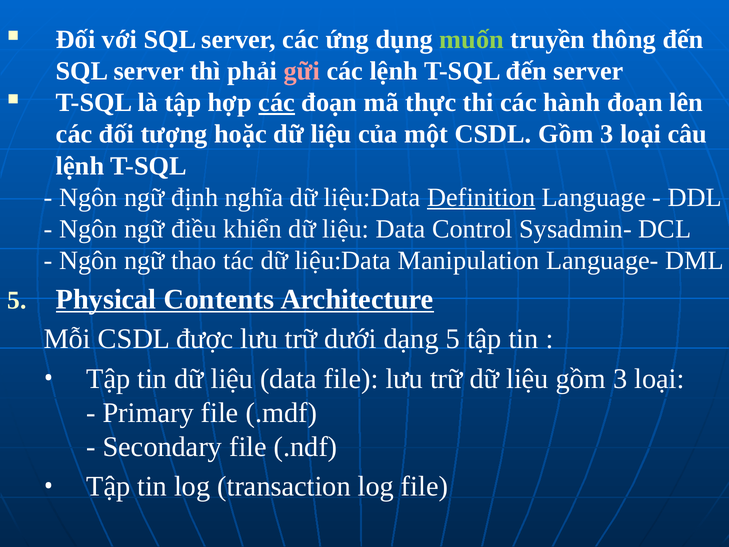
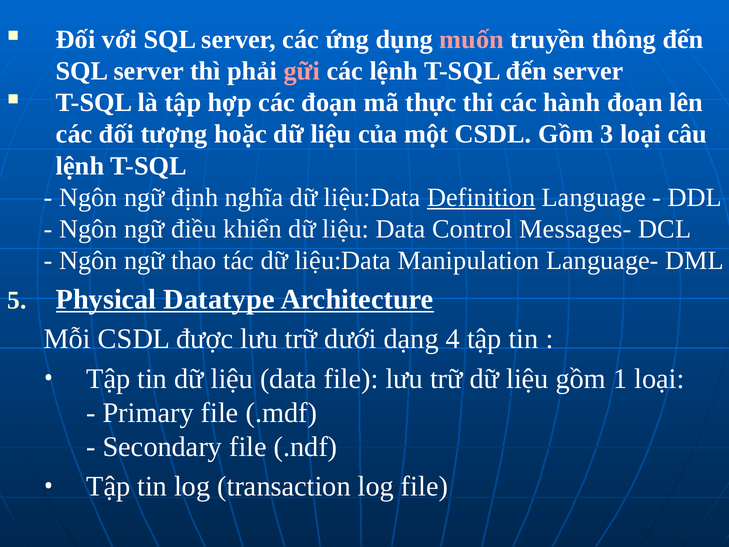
muốn colour: light green -> pink
các at (277, 103) underline: present -> none
Sysadmin-: Sysadmin- -> Messages-
Contents: Contents -> Datatype
dạng 5: 5 -> 4
liệu gồm 3: 3 -> 1
